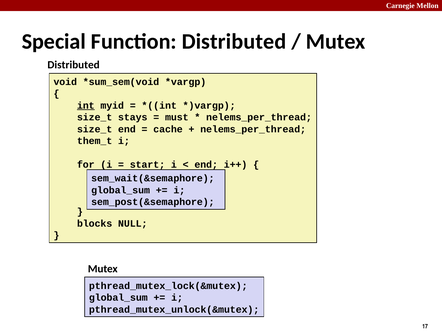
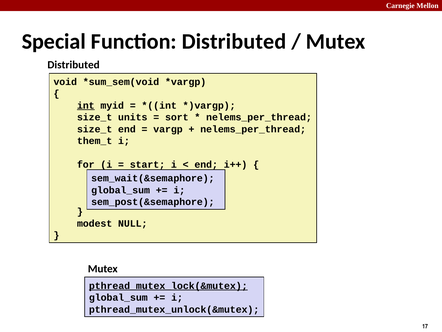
stays: stays -> units
must: must -> sort
cache: cache -> vargp
blocks: blocks -> modest
pthread_mutex_lock(&mutex underline: none -> present
